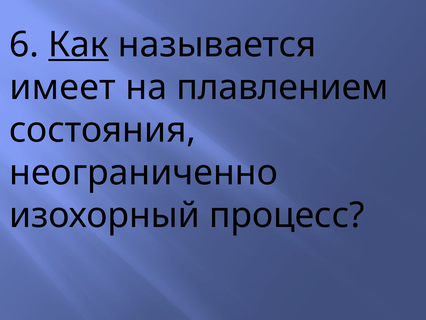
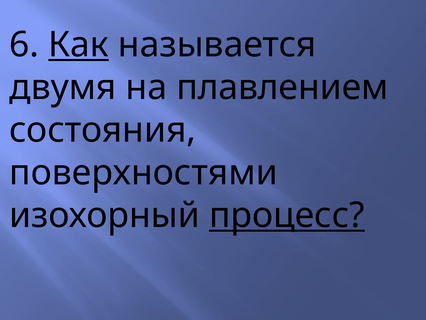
имеет: имеет -> двумя
неограниченно: неограниченно -> поверхностями
процесс underline: none -> present
